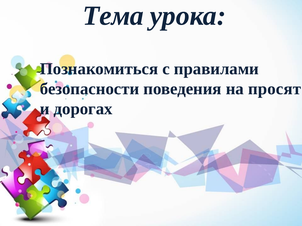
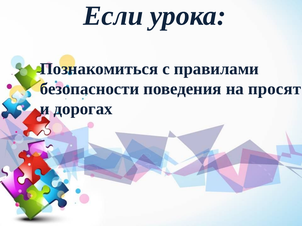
Тема: Тема -> Если
